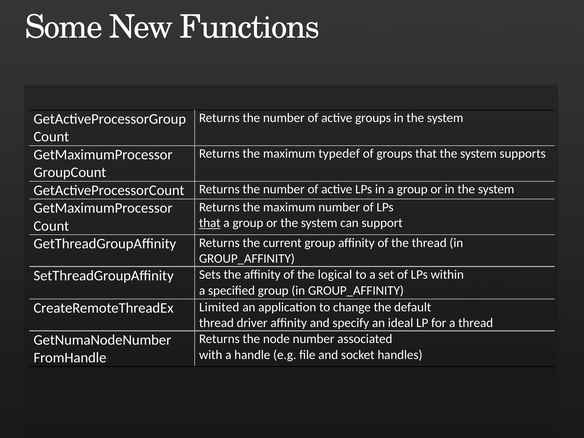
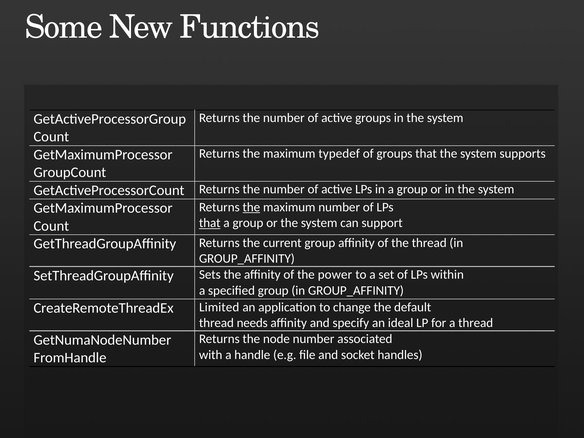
the at (251, 207) underline: none -> present
logical: logical -> power
driver: driver -> needs
